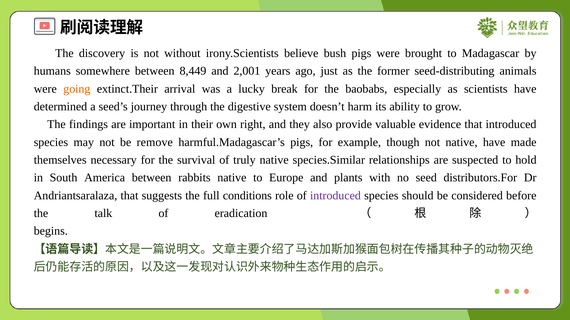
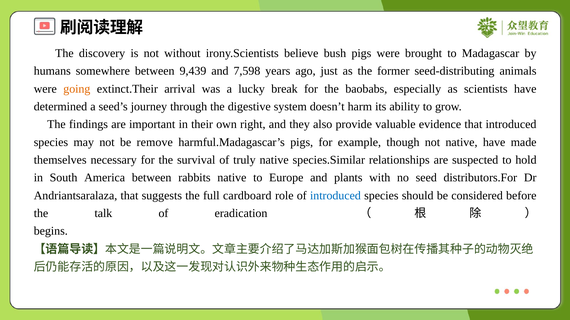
8,449: 8,449 -> 9,439
2,001: 2,001 -> 7,598
conditions: conditions -> cardboard
introduced at (335, 196) colour: purple -> blue
